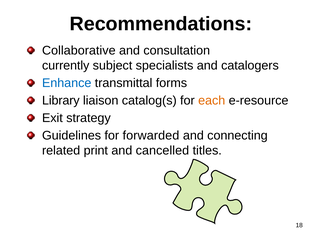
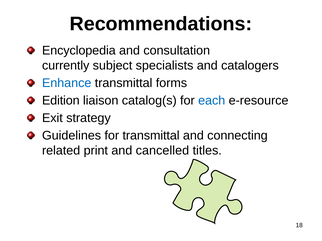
Collaborative: Collaborative -> Encyclopedia
Library: Library -> Edition
each colour: orange -> blue
for forwarded: forwarded -> transmittal
